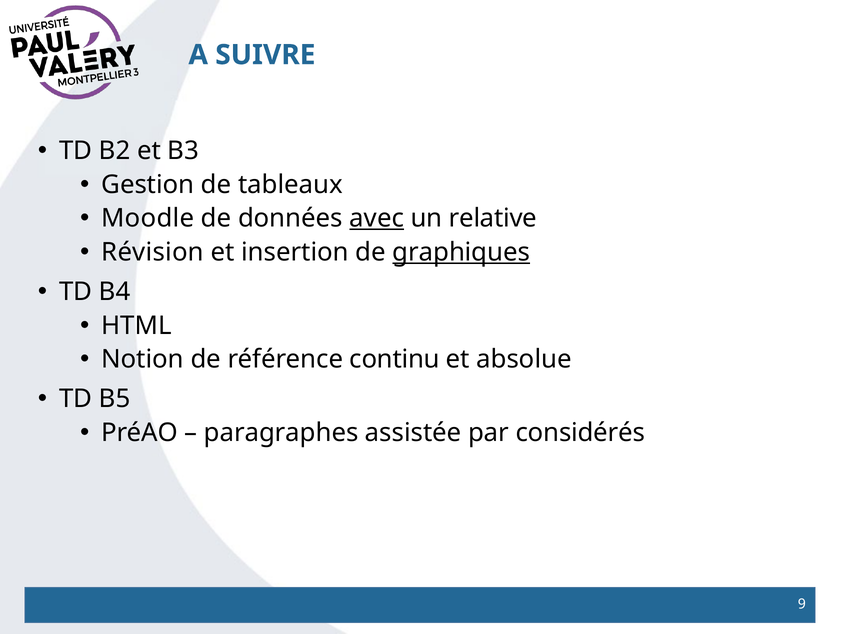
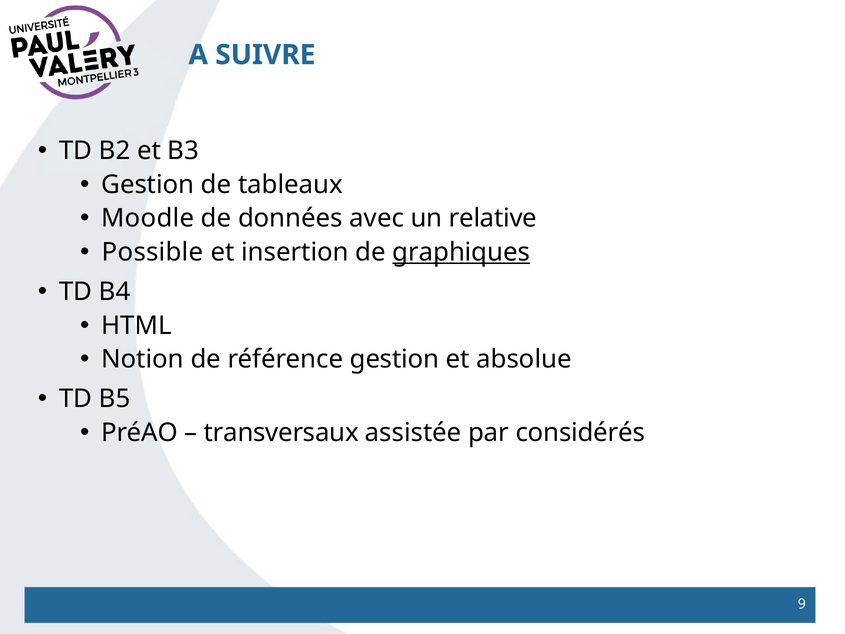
avec underline: present -> none
Révision: Révision -> Possible
référence continu: continu -> gestion
paragraphes: paragraphes -> transversaux
